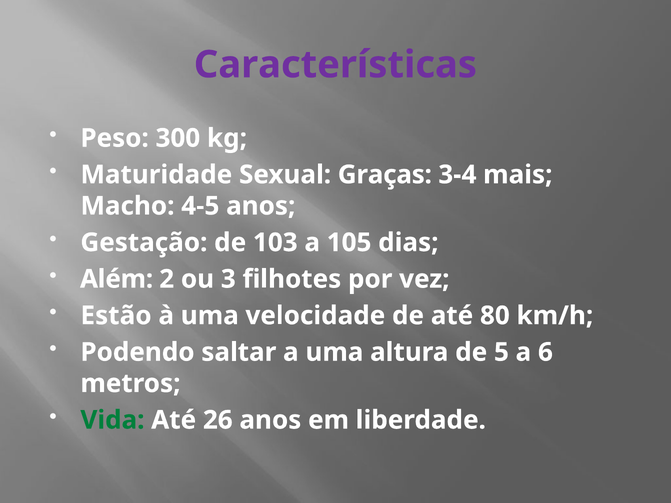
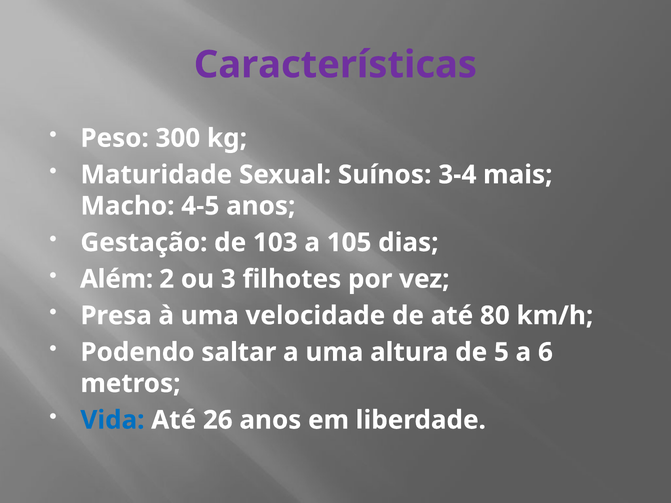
Graças: Graças -> Suínos
Estão: Estão -> Presa
Vida colour: green -> blue
